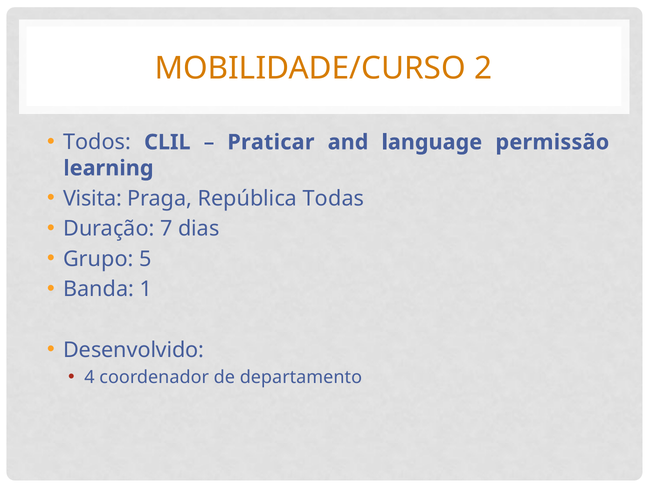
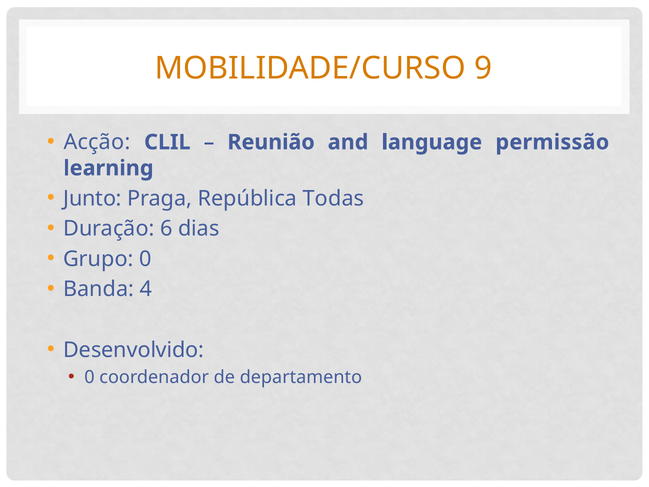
2: 2 -> 9
Todos: Todos -> Acção
Praticar: Praticar -> Reunião
Visita: Visita -> Junto
7: 7 -> 6
Grupo 5: 5 -> 0
1: 1 -> 4
4 at (90, 377): 4 -> 0
